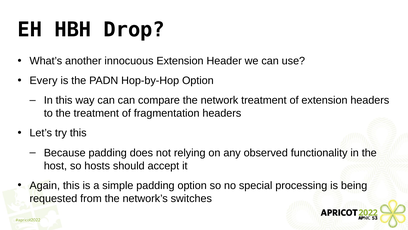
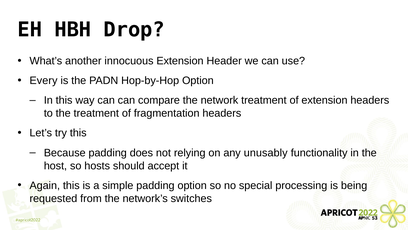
observed: observed -> unusably
